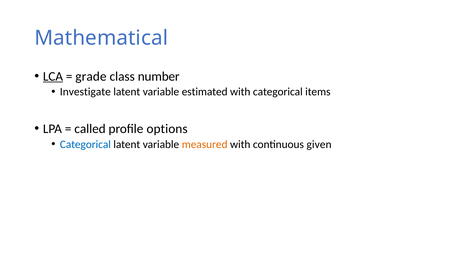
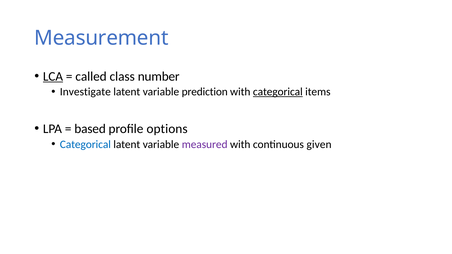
Mathematical: Mathematical -> Measurement
grade: grade -> called
estimated: estimated -> prediction
categorical at (278, 92) underline: none -> present
called: called -> based
measured colour: orange -> purple
